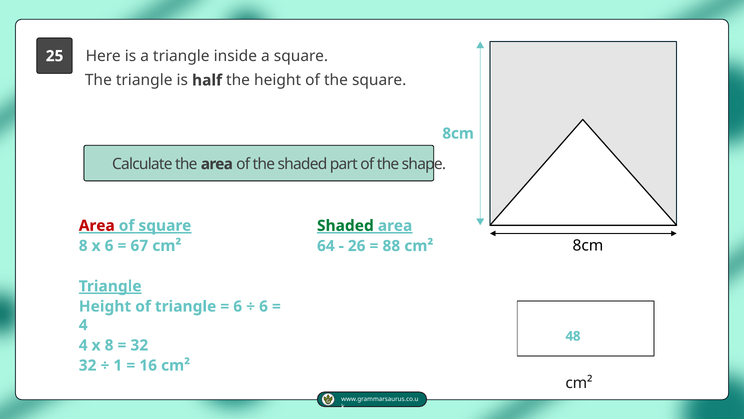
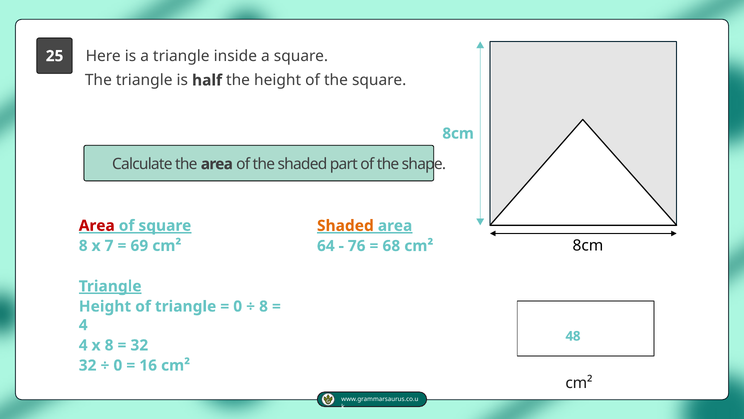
Shaded at (345, 226) colour: green -> orange
x 6: 6 -> 7
67: 67 -> 69
26: 26 -> 76
88: 88 -> 68
6 at (238, 306): 6 -> 0
6 at (264, 306): 6 -> 8
1 at (118, 365): 1 -> 0
